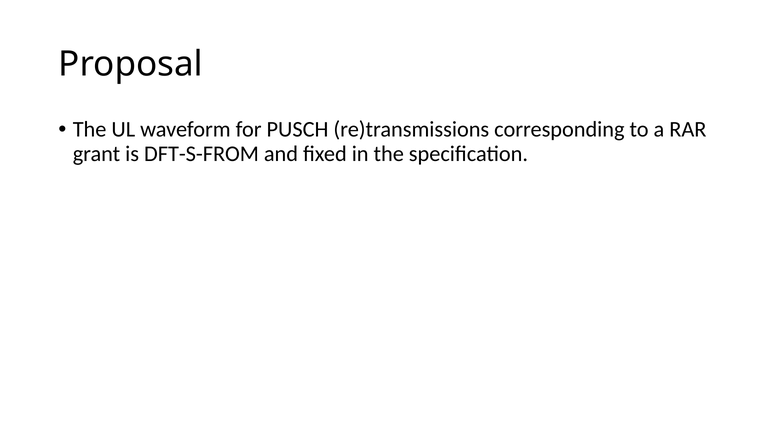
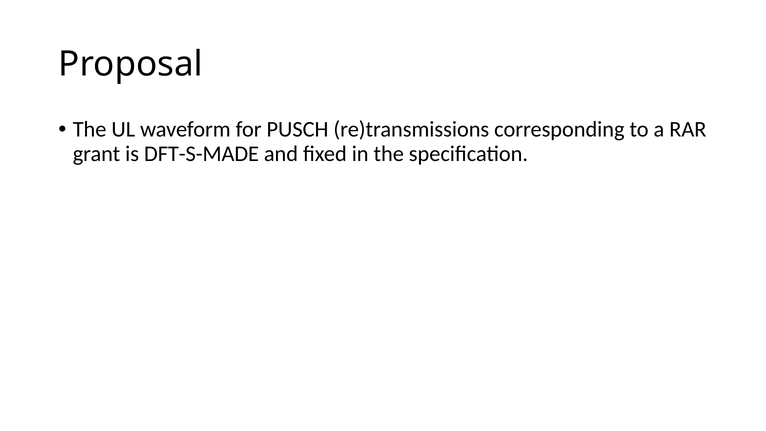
DFT-S-FROM: DFT-S-FROM -> DFT-S-MADE
